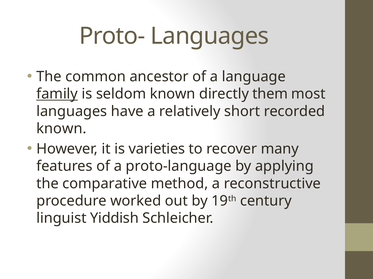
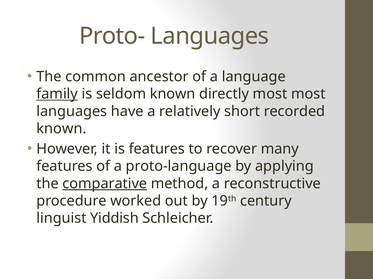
directly them: them -> most
is varieties: varieties -> features
comparative underline: none -> present
